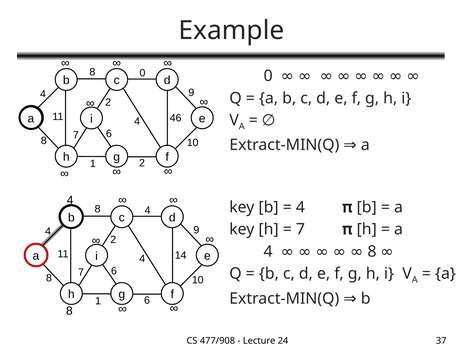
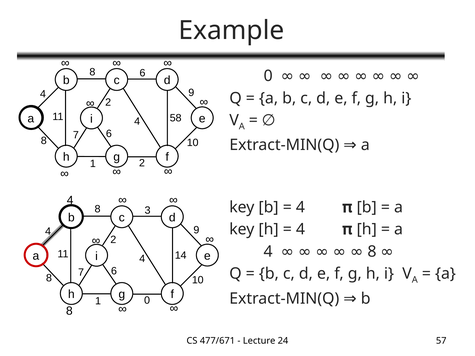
8 0: 0 -> 6
46: 46 -> 58
8 4: 4 -> 3
7 at (300, 230): 7 -> 4
1 6: 6 -> 0
477/908: 477/908 -> 477/671
37: 37 -> 57
